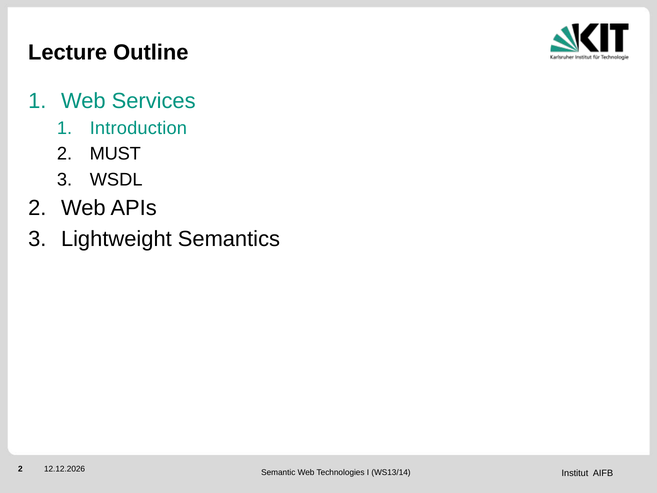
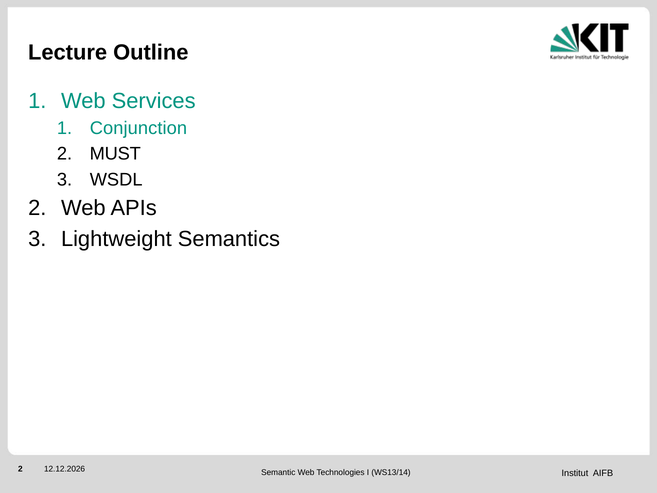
Introduction: Introduction -> Conjunction
